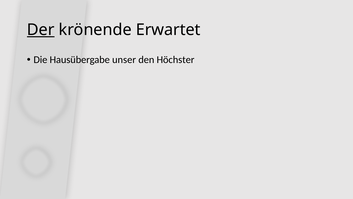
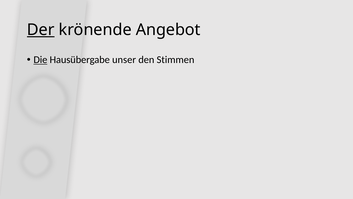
Erwartet: Erwartet -> Angebot
Die underline: none -> present
Höchster: Höchster -> Stimmen
